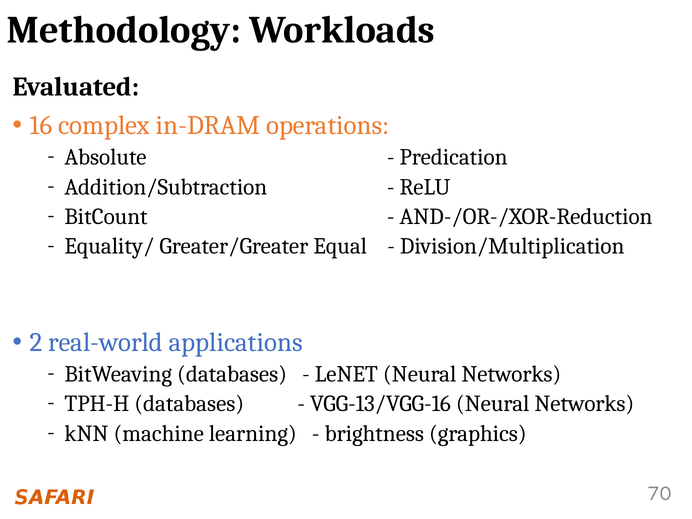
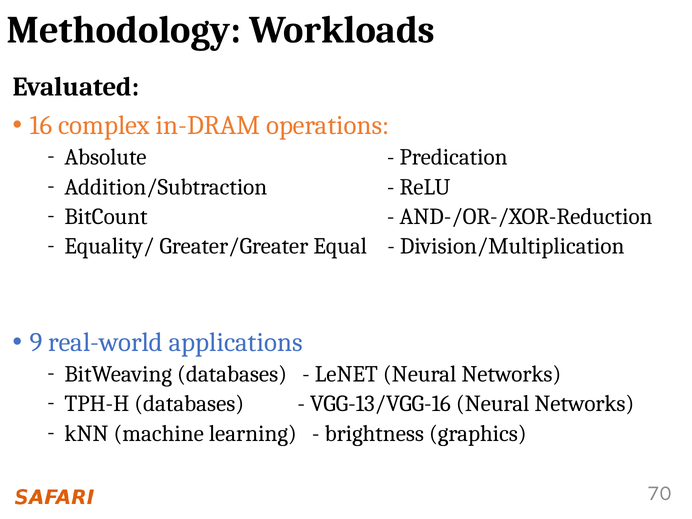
2: 2 -> 9
